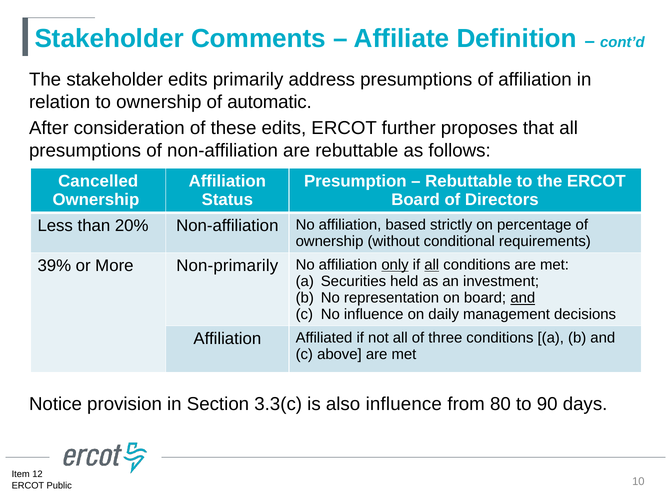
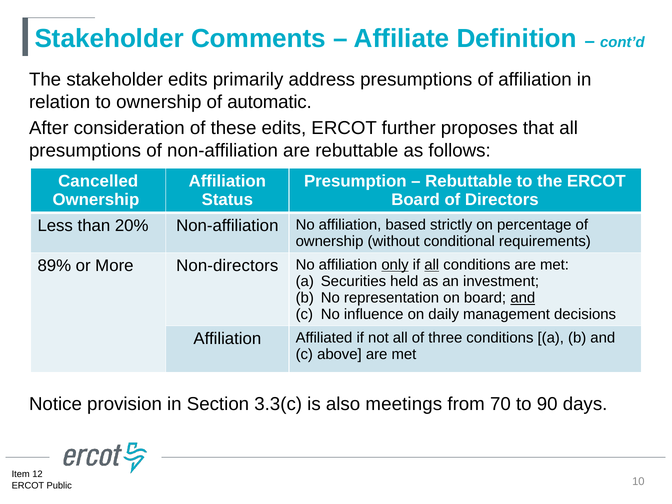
39%: 39% -> 89%
Non-primarily: Non-primarily -> Non-directors
also influence: influence -> meetings
80: 80 -> 70
